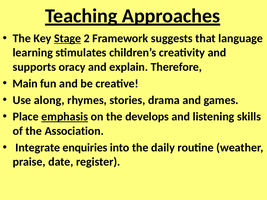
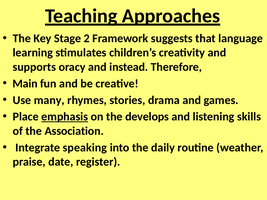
Stage underline: present -> none
explain: explain -> instead
along: along -> many
enquiries: enquiries -> speaking
